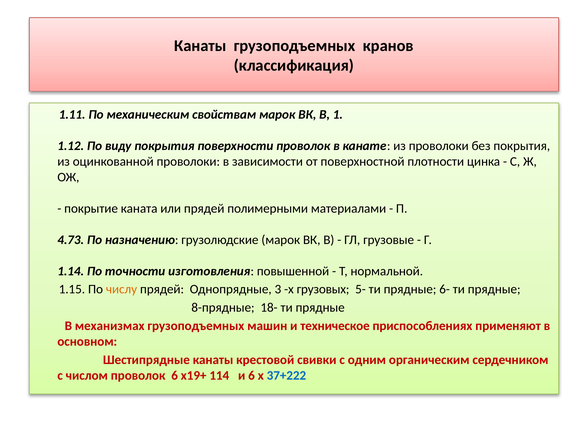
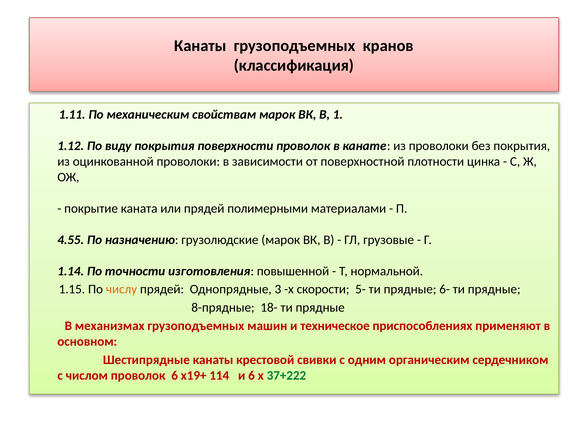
4.73: 4.73 -> 4.55
грузовых: грузовых -> скорости
37+222 colour: blue -> green
